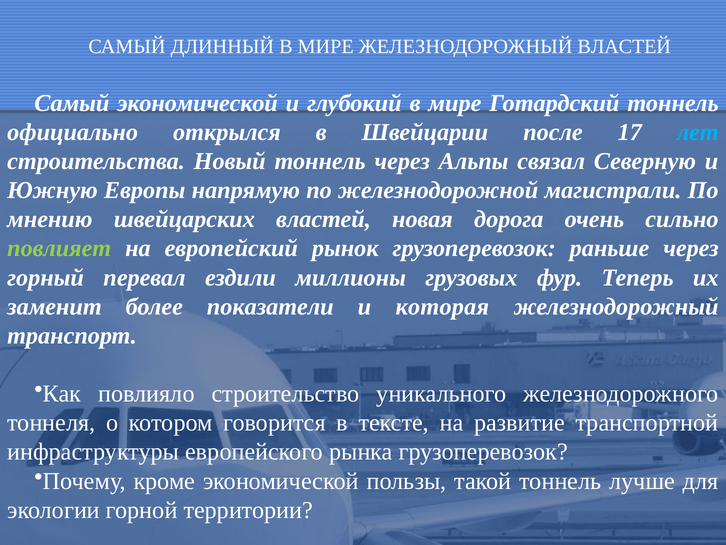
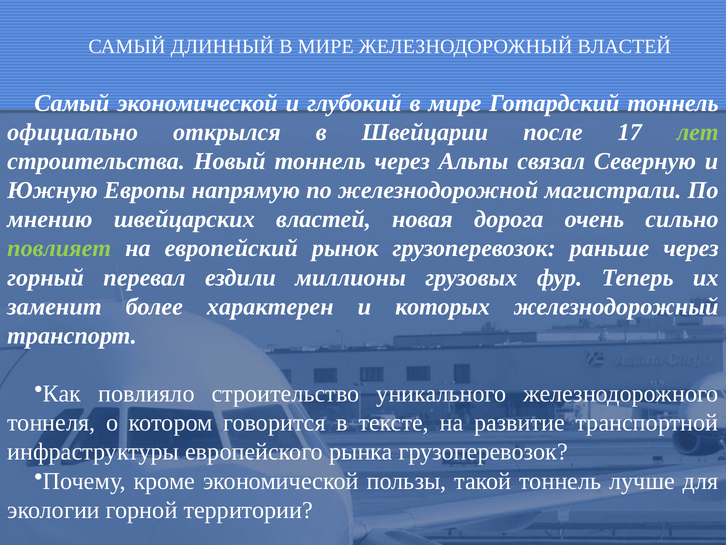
лет colour: light blue -> light green
показатели: показатели -> характерен
которая: которая -> которых
